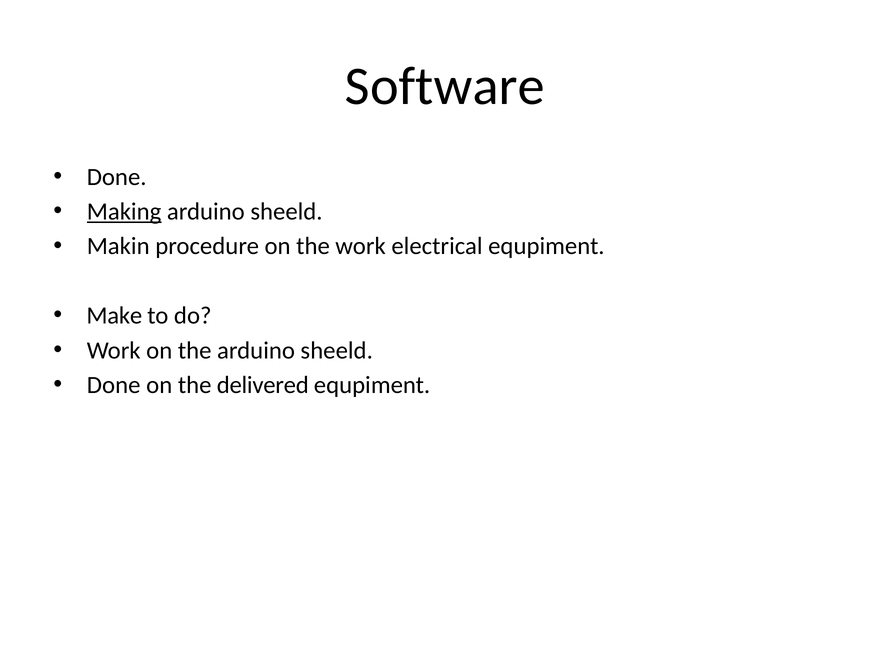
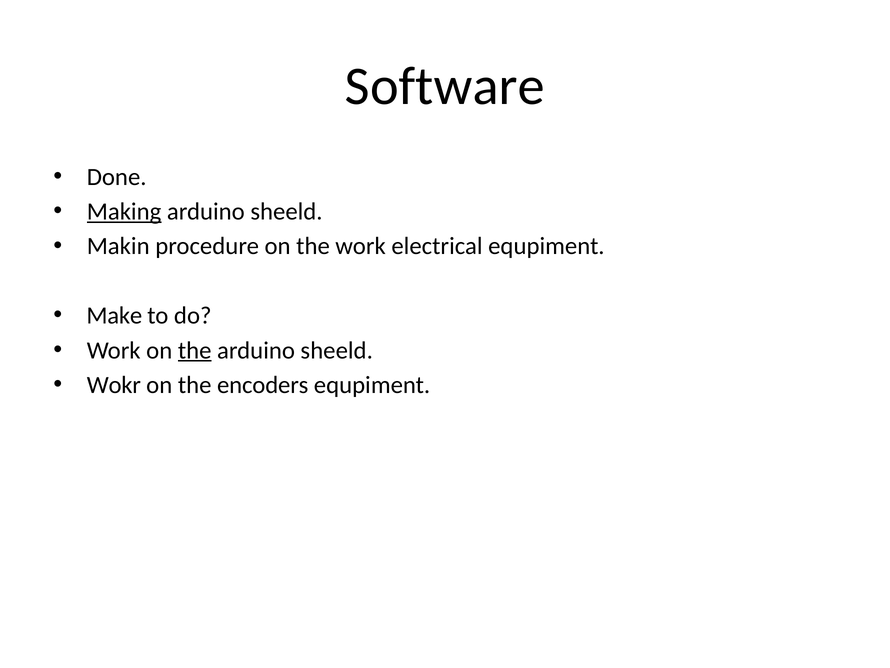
the at (195, 350) underline: none -> present
Done at (114, 385): Done -> Wokr
delivered: delivered -> encoders
